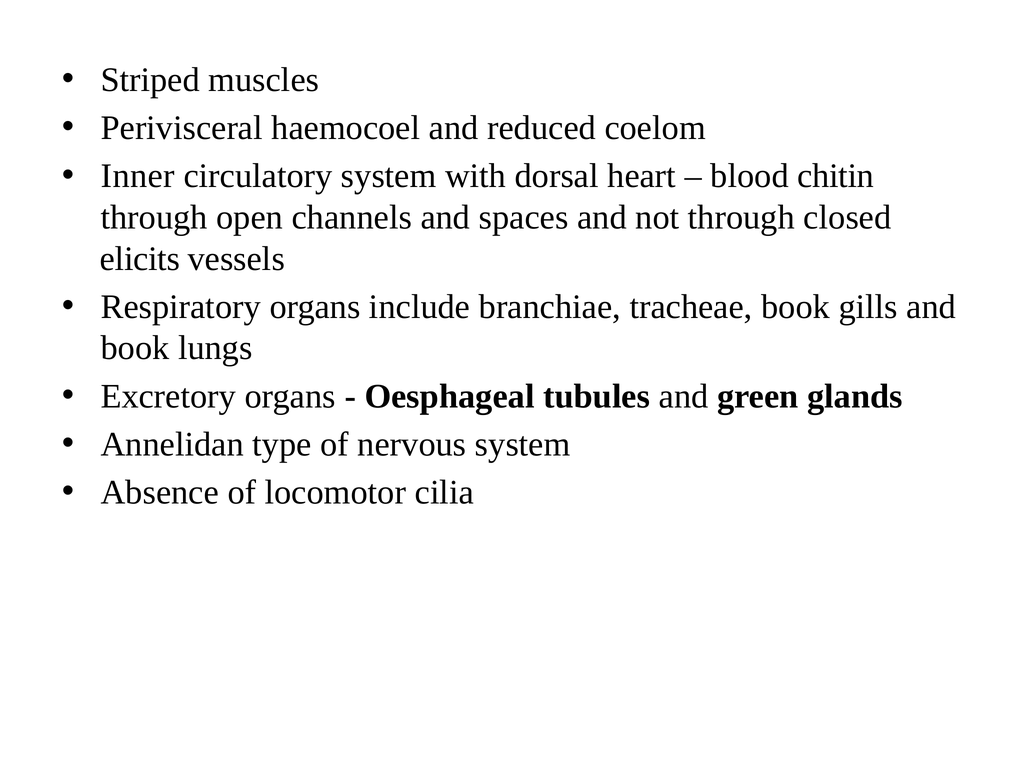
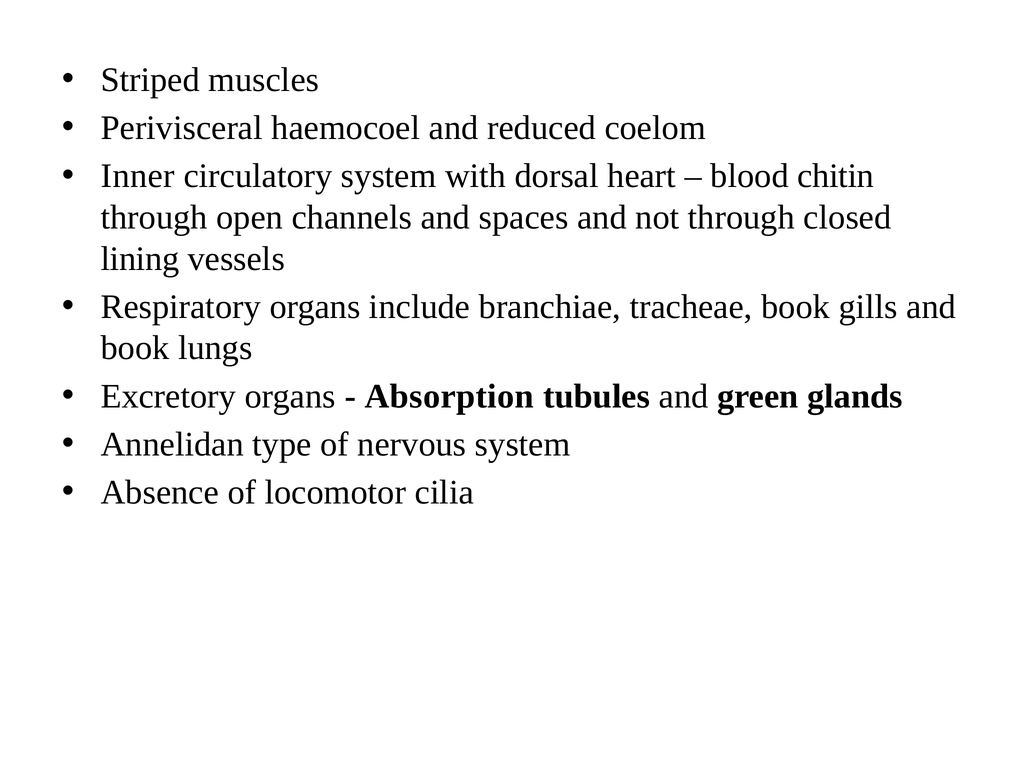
elicits: elicits -> lining
Oesphageal: Oesphageal -> Absorption
